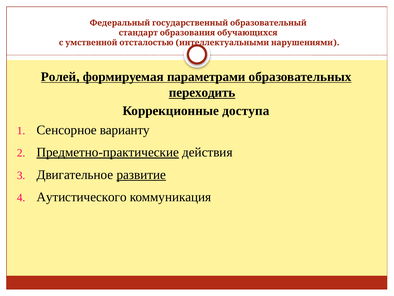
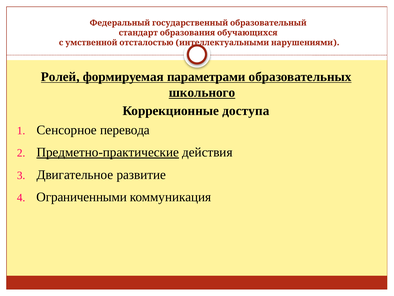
переходить: переходить -> школьного
варианту: варианту -> перевода
развитие underline: present -> none
Аутистического: Аутистического -> Ограниченными
